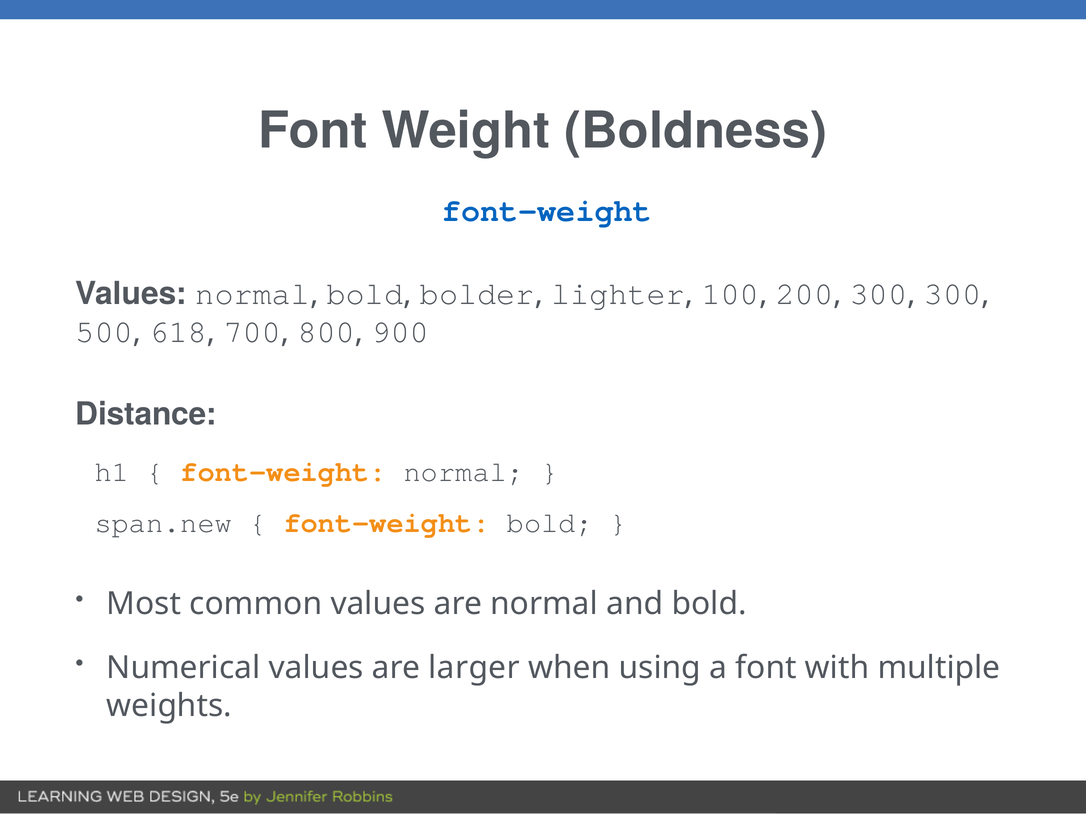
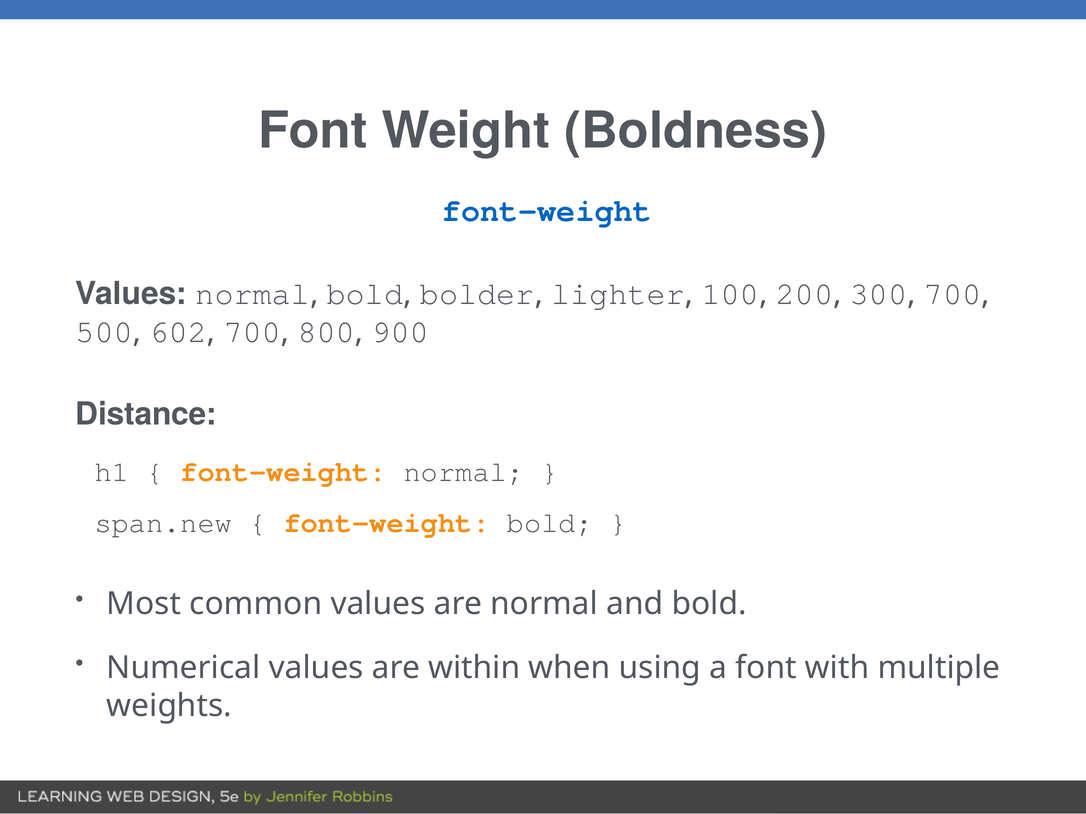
300 at (953, 294): 300 -> 700
618: 618 -> 602
larger: larger -> within
